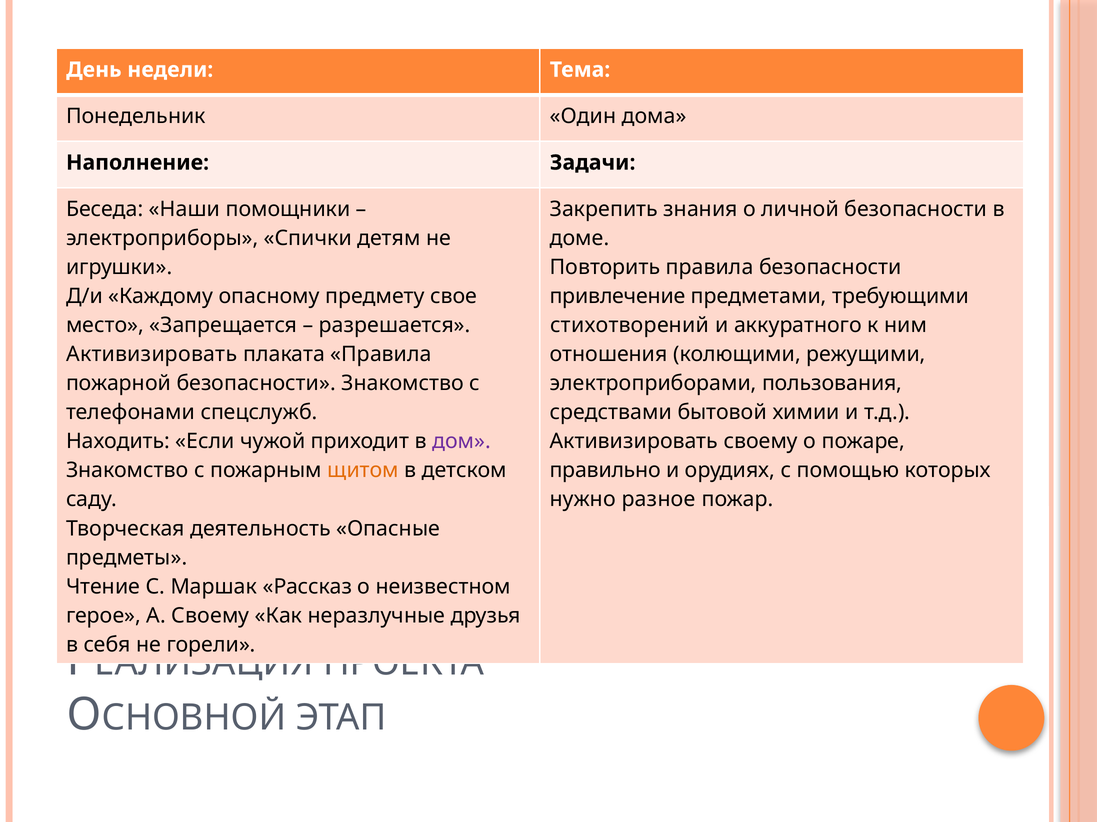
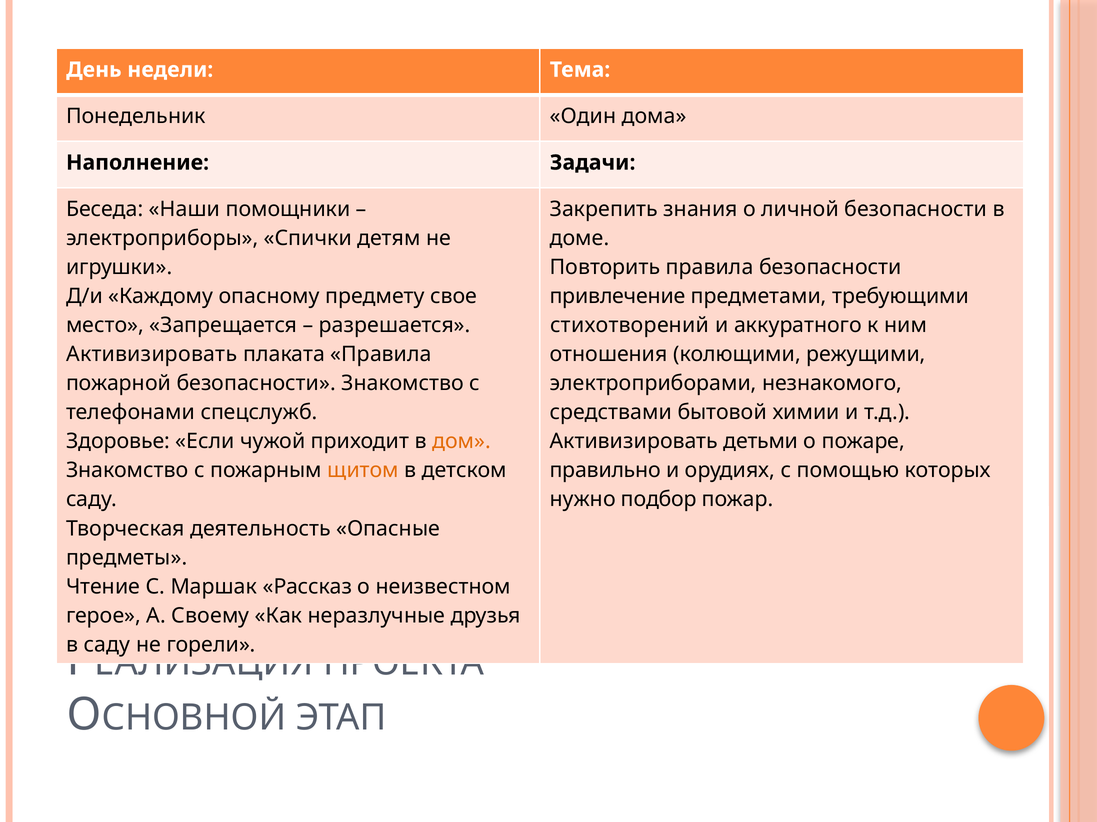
пользования: пользования -> незнакомого
Находить: Находить -> Здоровье
дом colour: purple -> orange
Активизировать своему: своему -> детьми
разное: разное -> подбор
себя at (107, 645): себя -> саду
